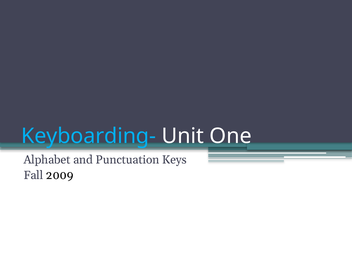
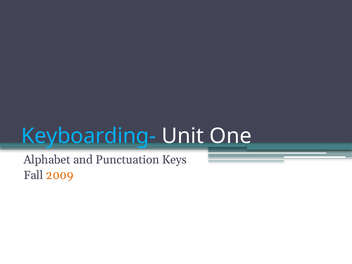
2009 colour: black -> orange
